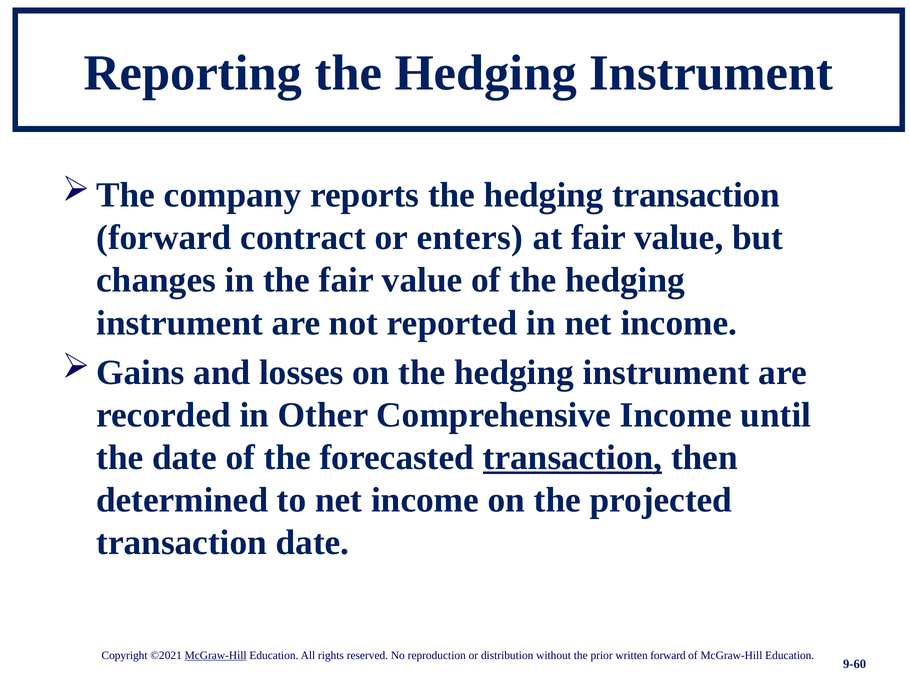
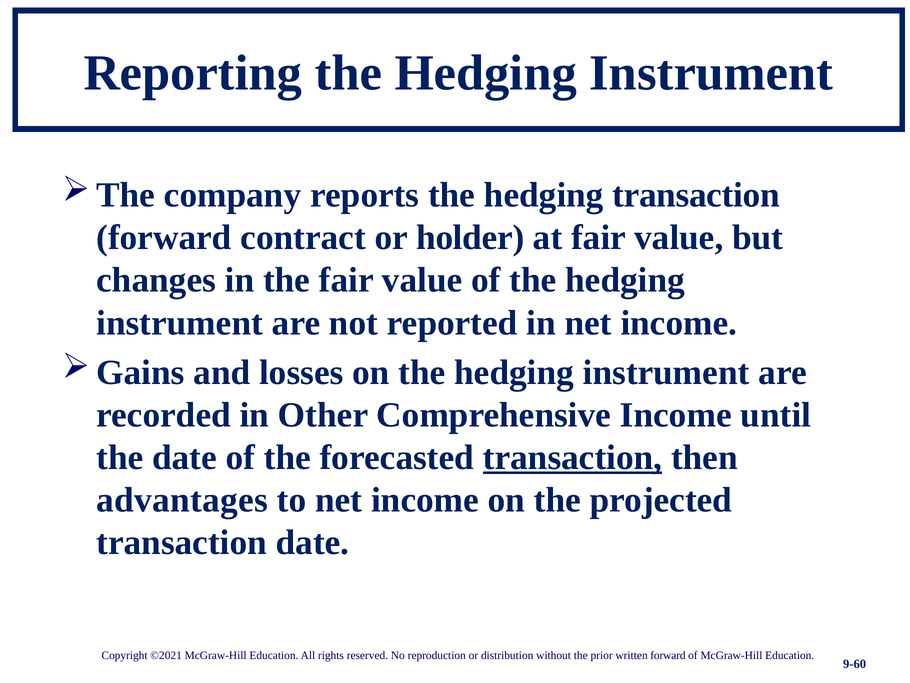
enters: enters -> holder
determined: determined -> advantages
McGraw-Hill at (216, 655) underline: present -> none
